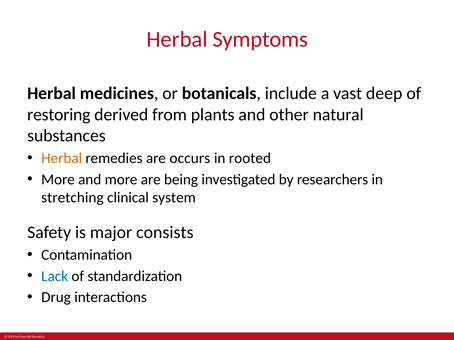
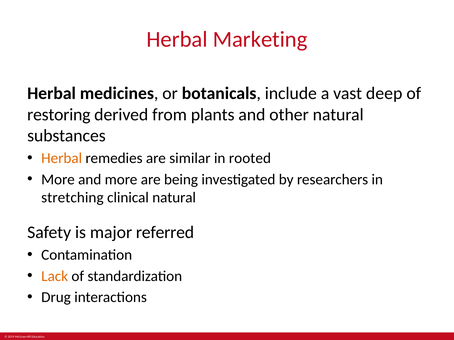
Symptoms: Symptoms -> Marketing
occurs: occurs -> similar
clinical system: system -> natural
consists: consists -> referred
Lack colour: blue -> orange
